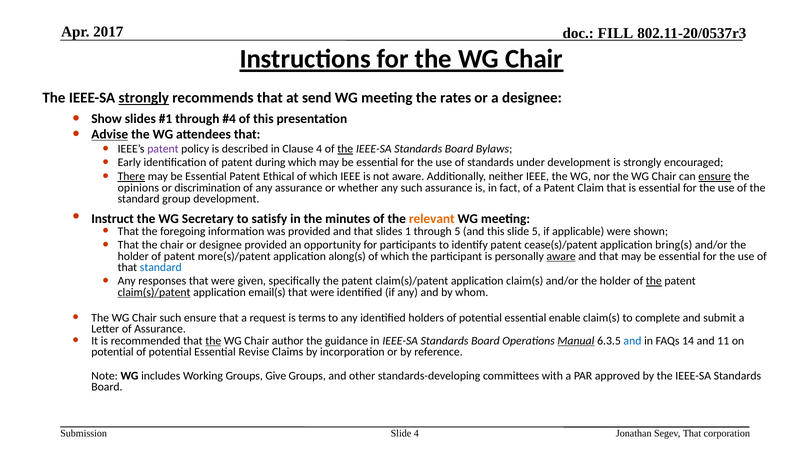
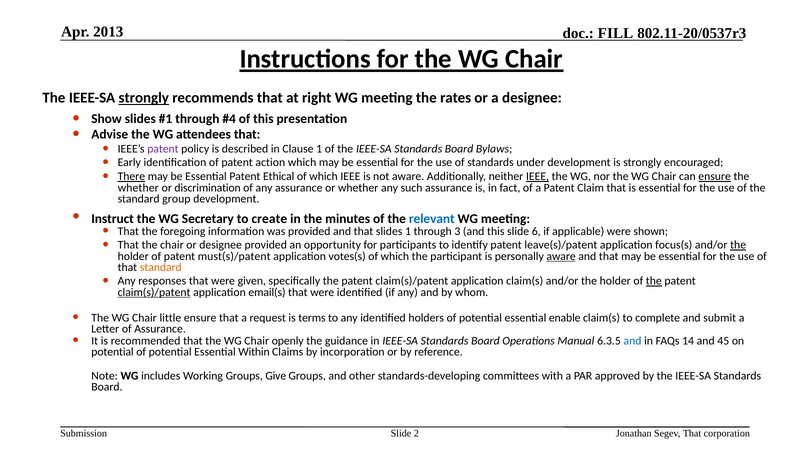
2017: 2017 -> 2013
send: send -> right
Advise underline: present -> none
Clause 4: 4 -> 1
the at (345, 149) underline: present -> none
during: during -> action
IEEE at (538, 176) underline: none -> present
opinions at (138, 188): opinions -> whether
satisfy: satisfy -> create
relevant colour: orange -> blue
through 5: 5 -> 3
slide 5: 5 -> 6
cease(s)/patent: cease(s)/patent -> leave(s)/patent
bring(s: bring(s -> focus(s
the at (738, 245) underline: none -> present
more(s)/patent: more(s)/patent -> must(s)/patent
along(s: along(s -> votes(s
standard at (161, 267) colour: blue -> orange
Chair such: such -> little
the at (213, 341) underline: present -> none
author: author -> openly
Manual underline: present -> none
11: 11 -> 45
Revise: Revise -> Within
Slide 4: 4 -> 2
